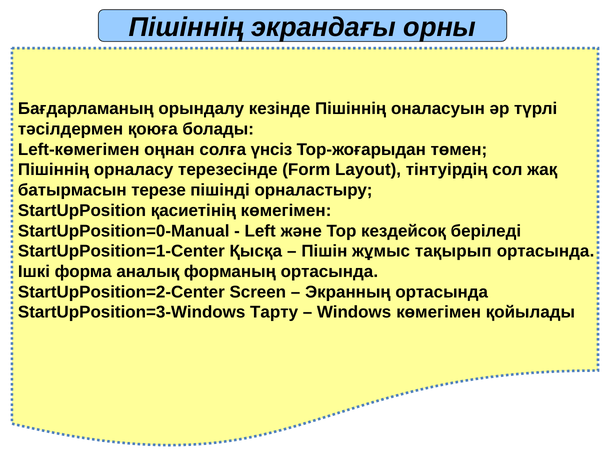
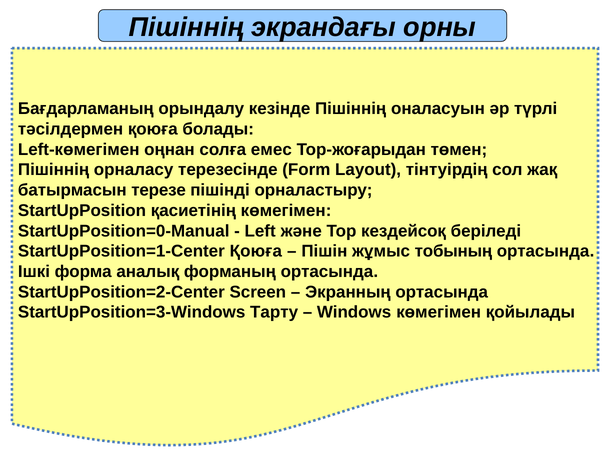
үнсіз: үнсіз -> емес
StartUpPosition=1-Center Қысқа: Қысқа -> Қоюға
тақырып: тақырып -> тобының
